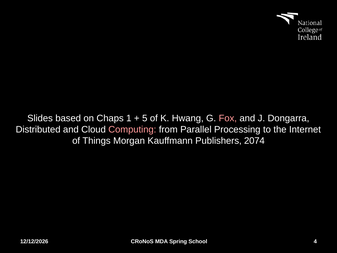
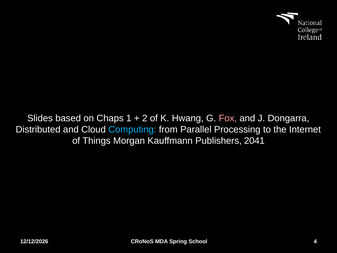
5: 5 -> 2
Computing colour: pink -> light blue
2074: 2074 -> 2041
